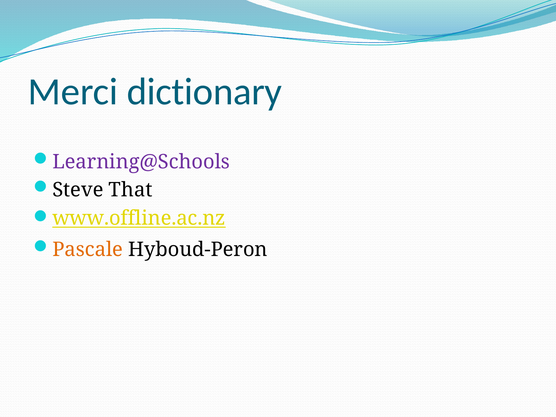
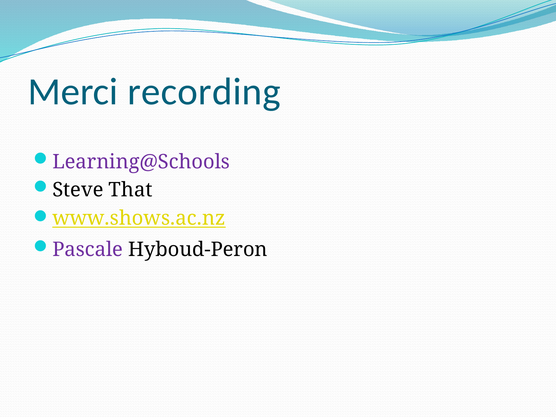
dictionary: dictionary -> recording
www.offline.ac.nz: www.offline.ac.nz -> www.shows.ac.nz
Pascale colour: orange -> purple
